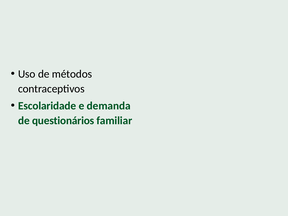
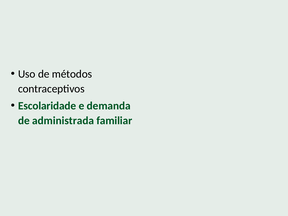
questionários: questionários -> administrada
